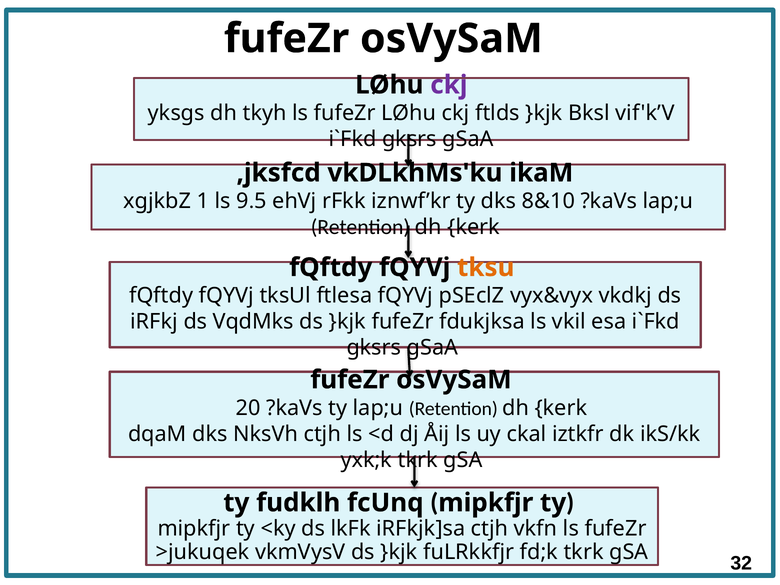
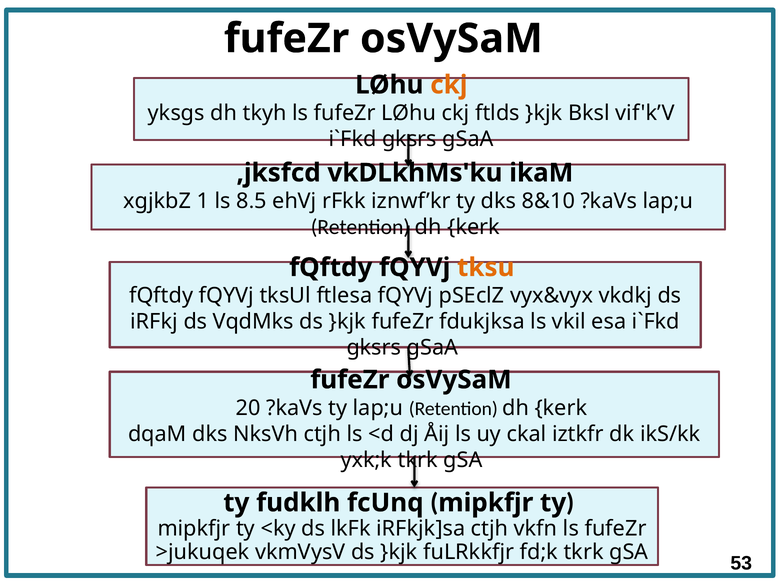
ckj at (449, 85) colour: purple -> orange
9: 9 -> 8
32: 32 -> 53
